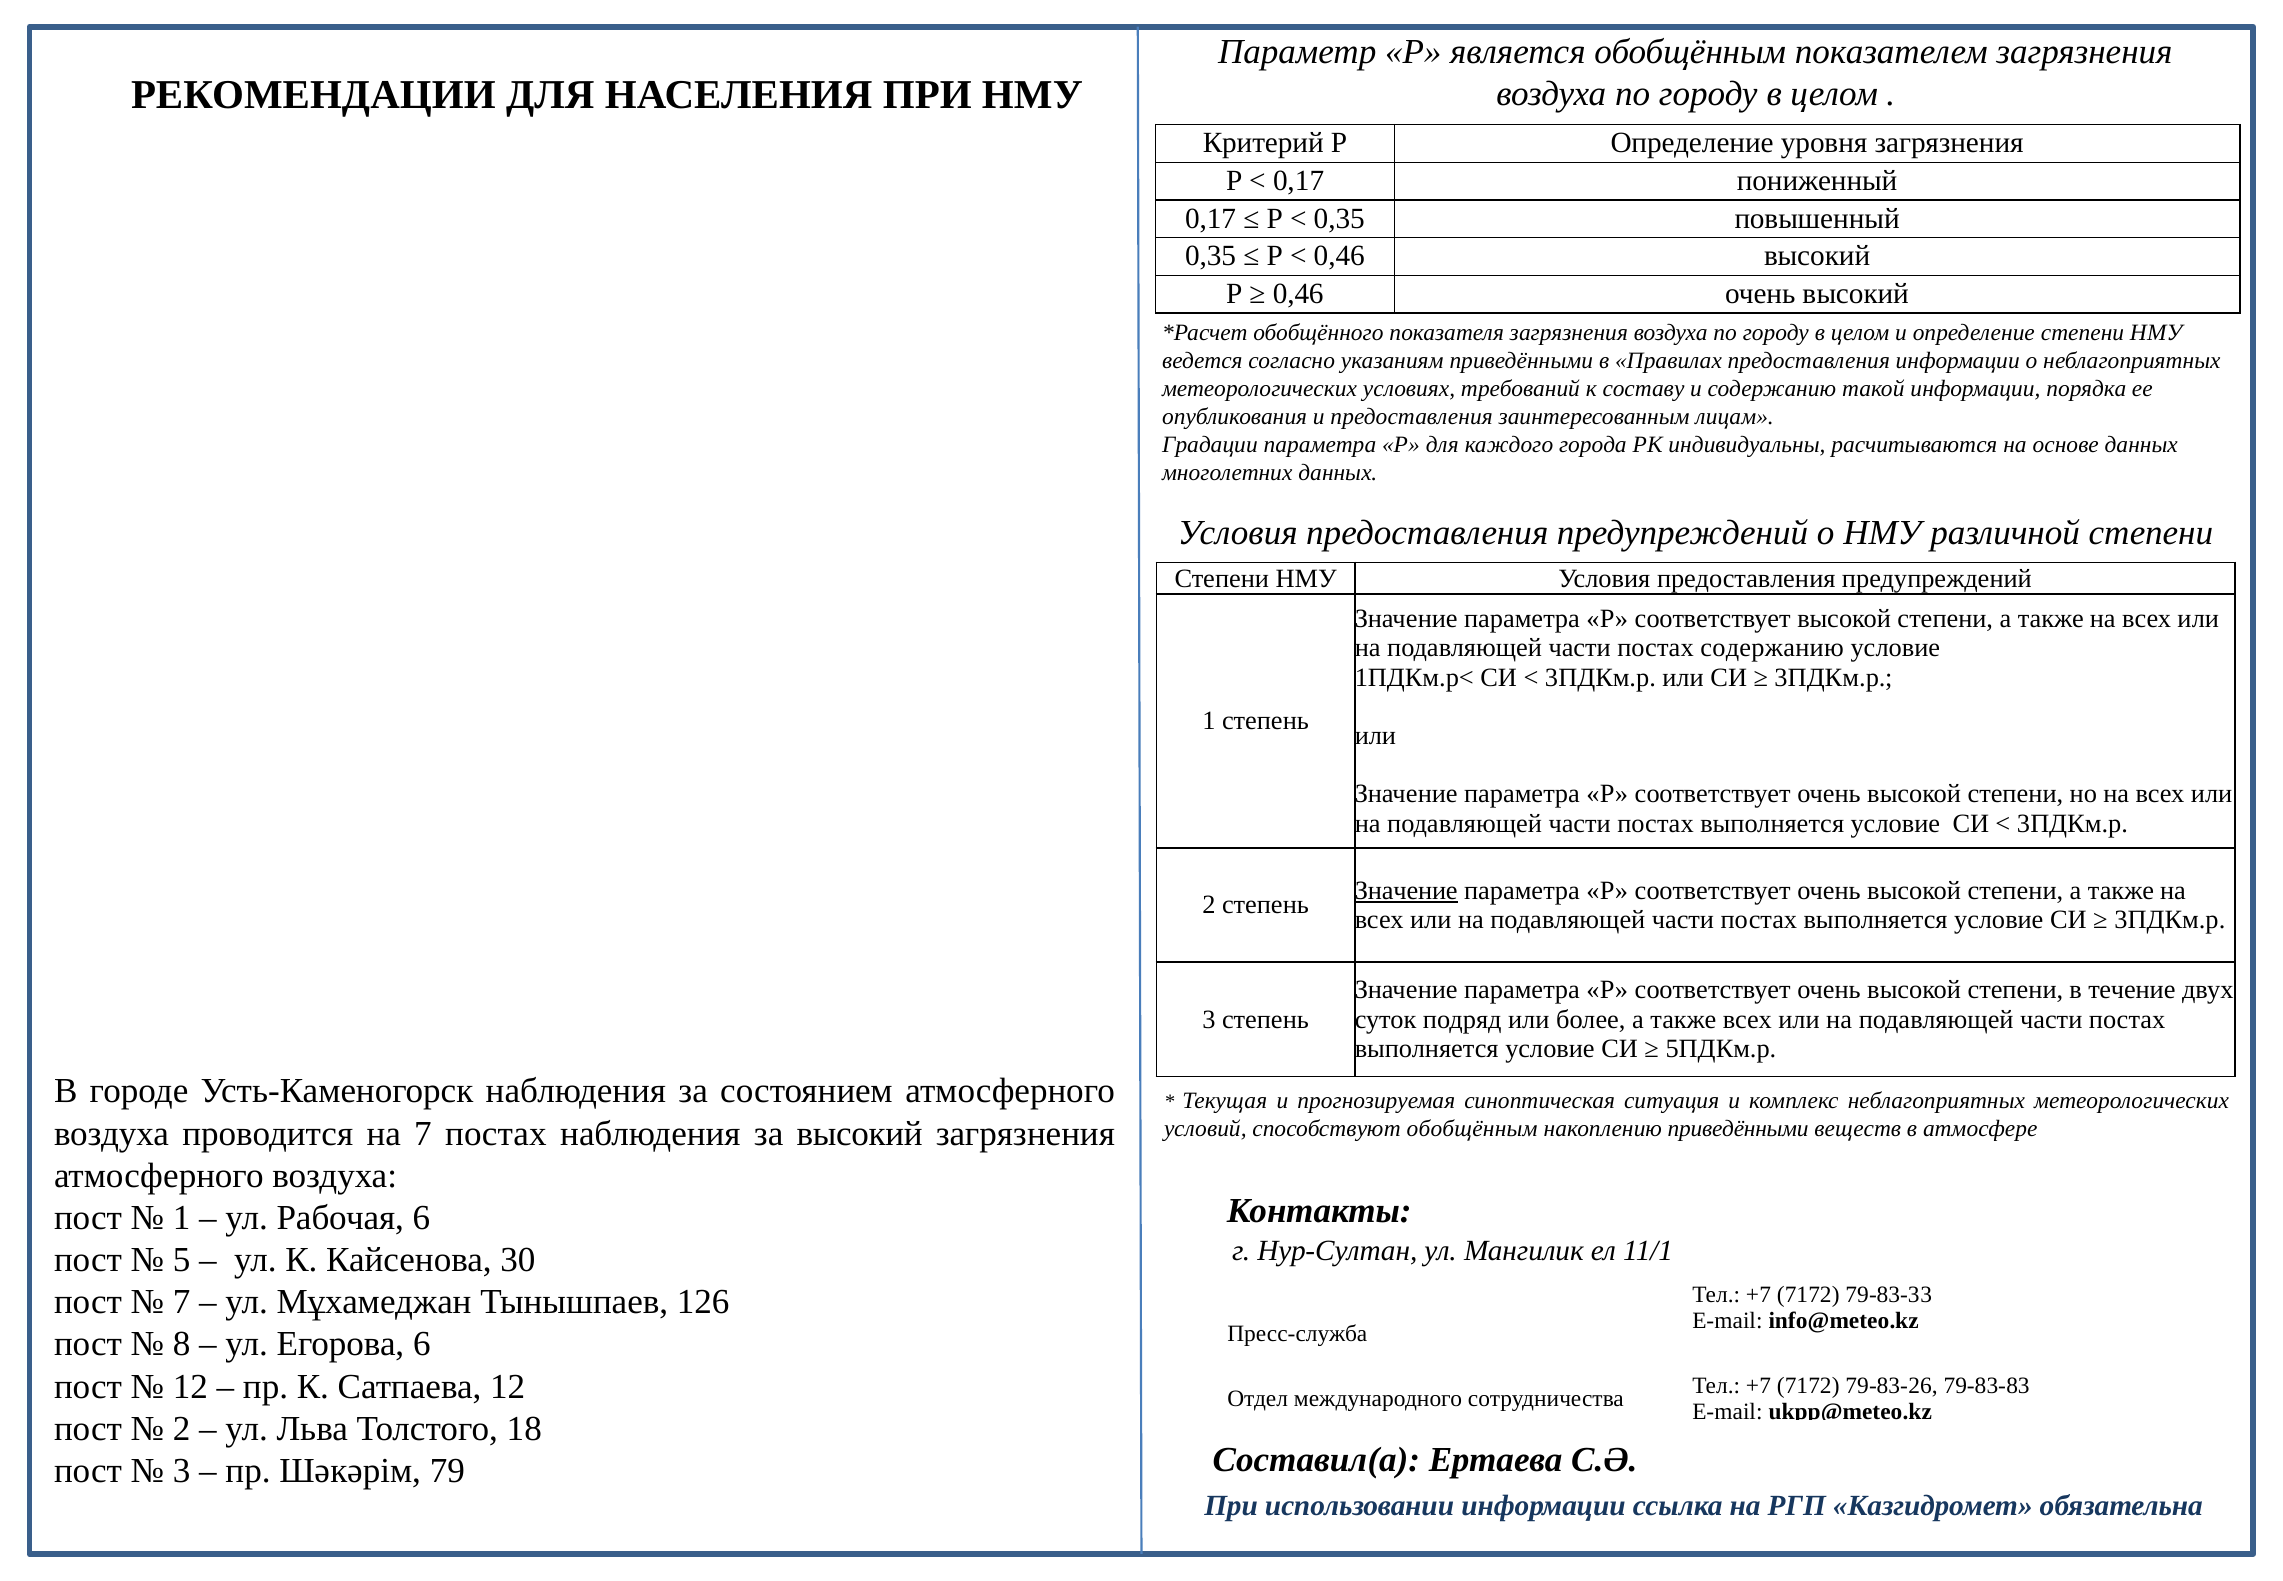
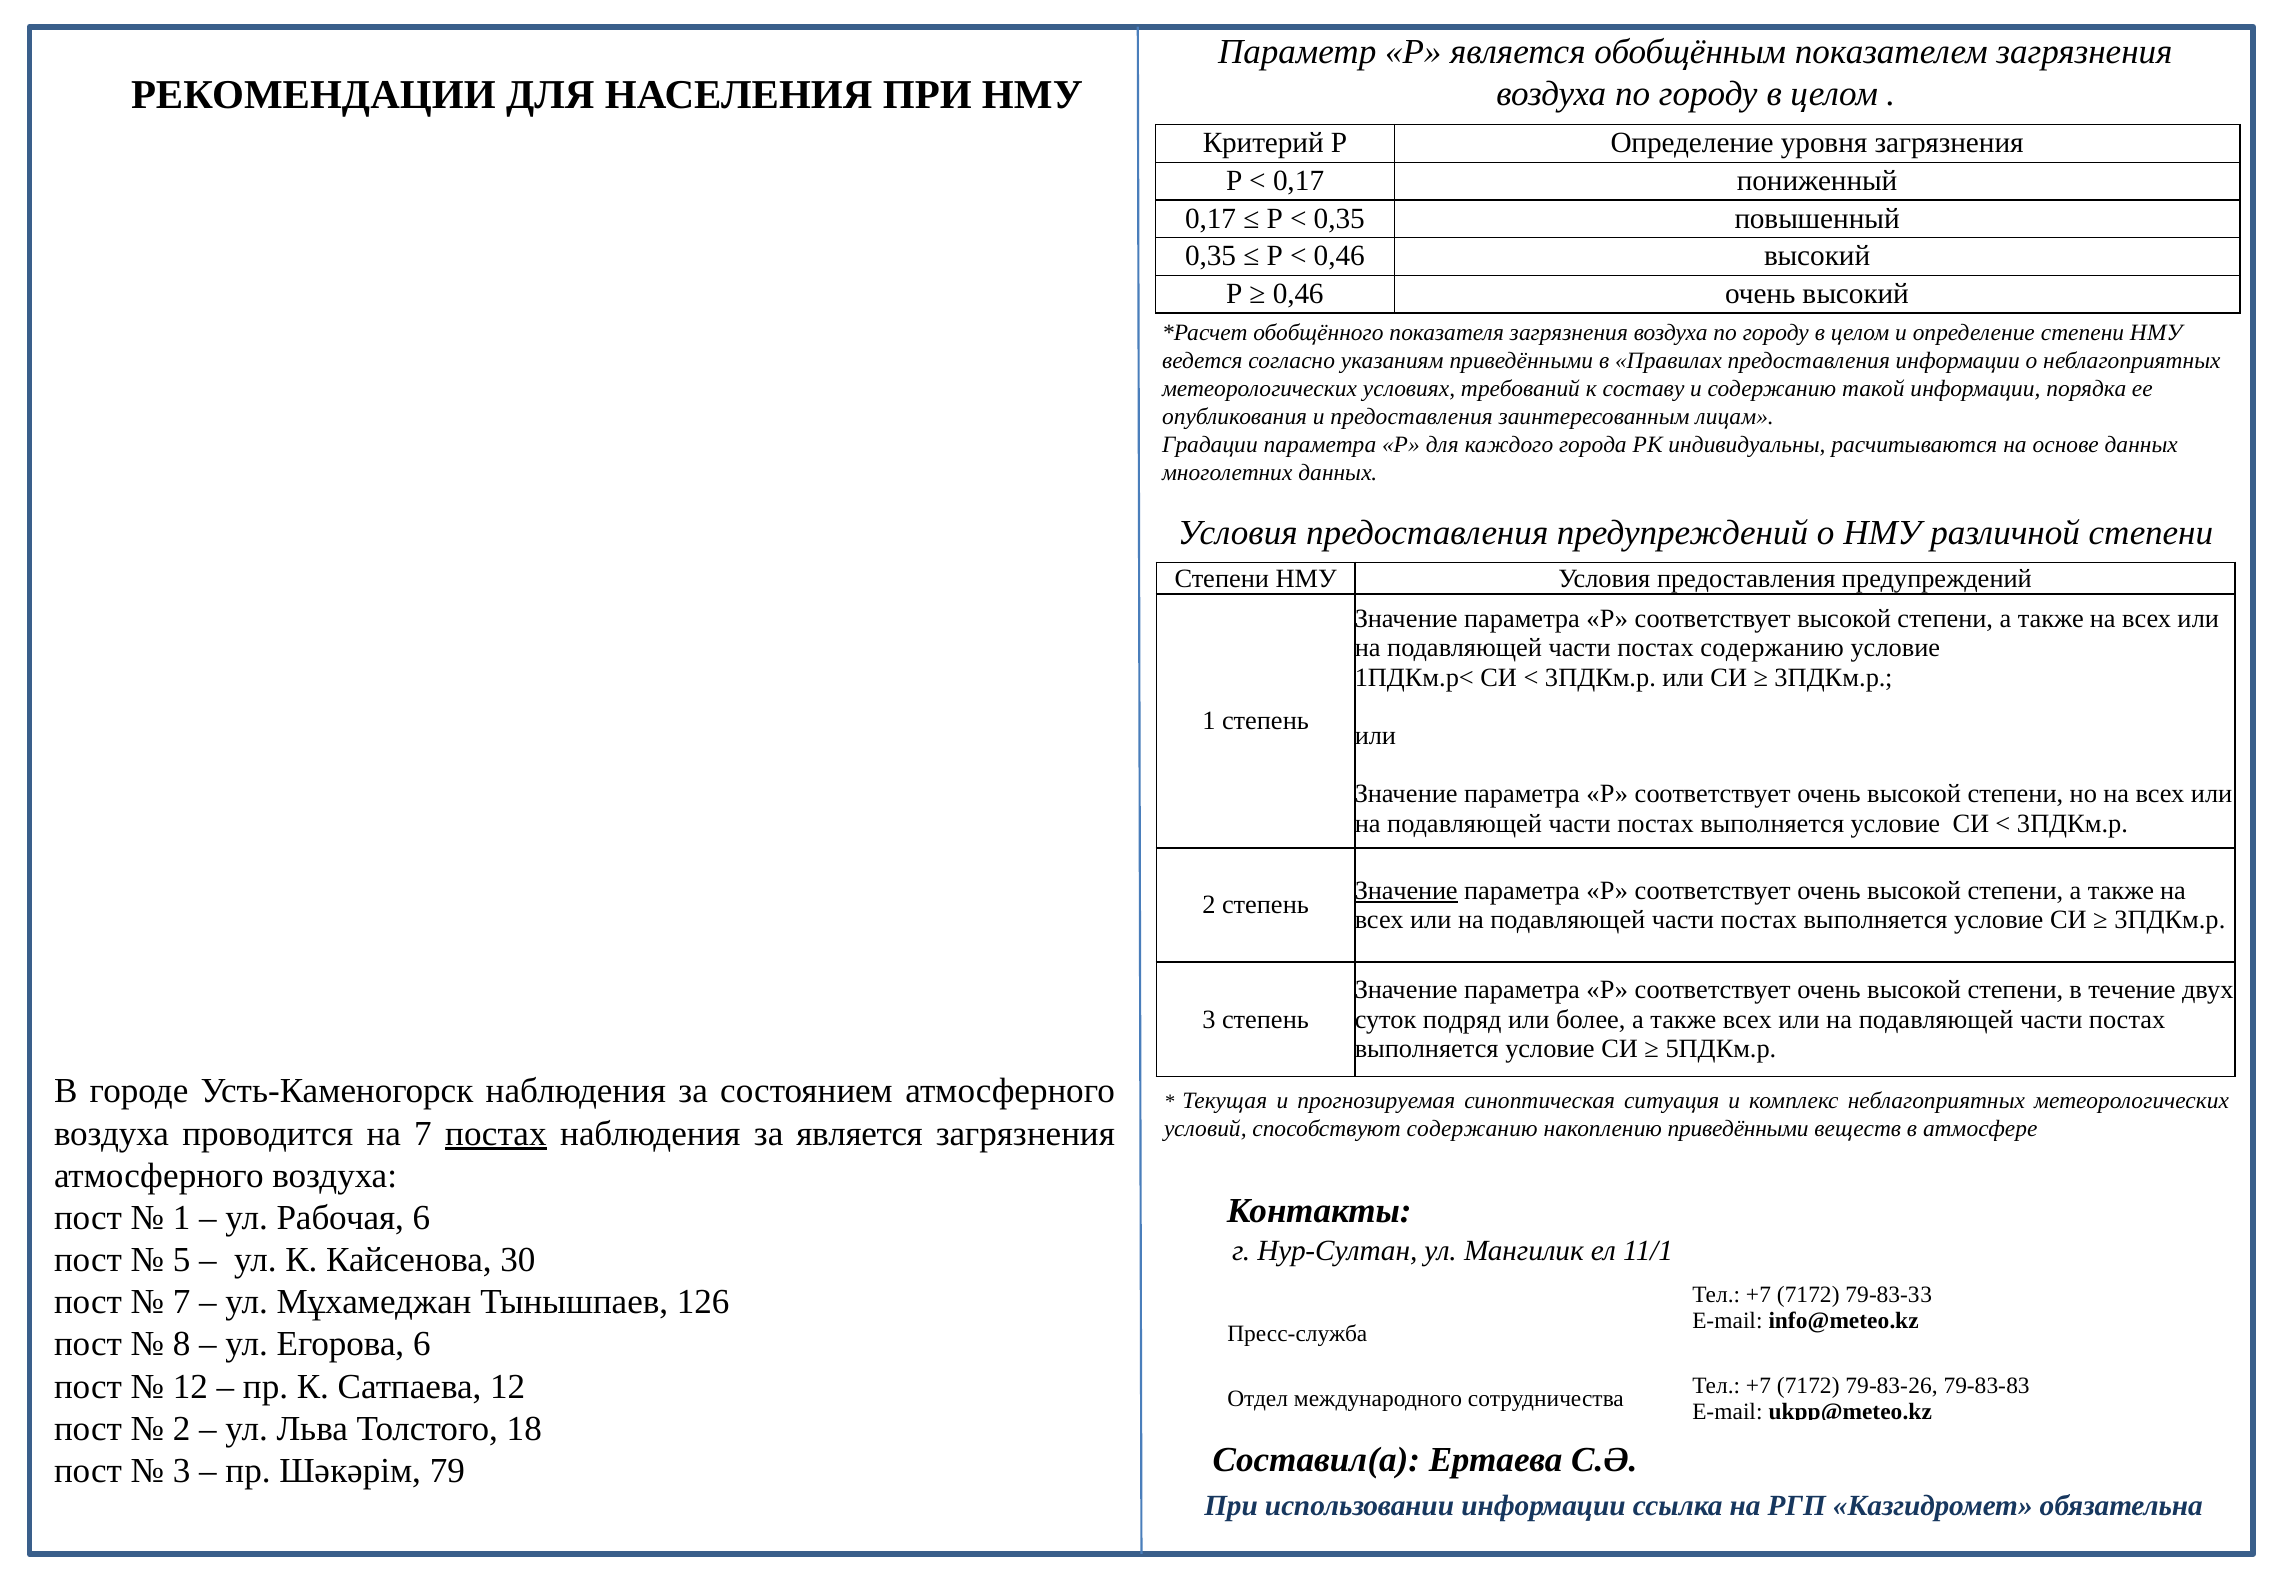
постах at (496, 1133) underline: none -> present
за высокий: высокий -> является
способствуют обобщённым: обобщённым -> содержанию
